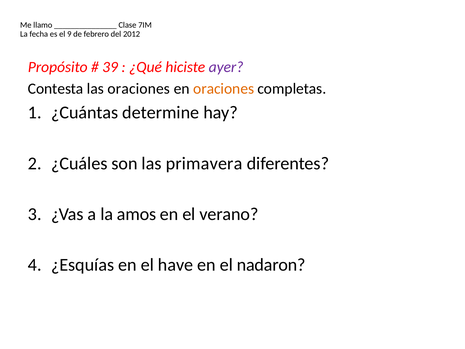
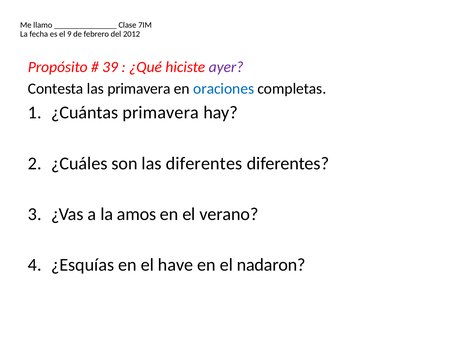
las oraciones: oraciones -> primavera
oraciones at (224, 89) colour: orange -> blue
¿Cuántas determine: determine -> primavera
las primavera: primavera -> diferentes
